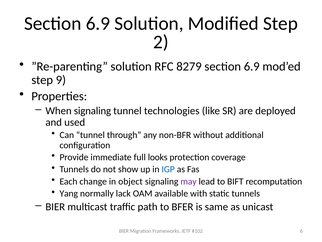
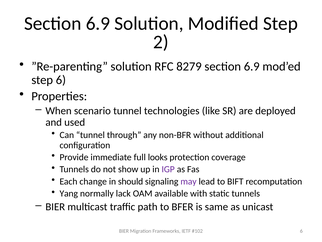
step 9: 9 -> 6
When signaling: signaling -> scenario
IGP colour: blue -> purple
object: object -> should
